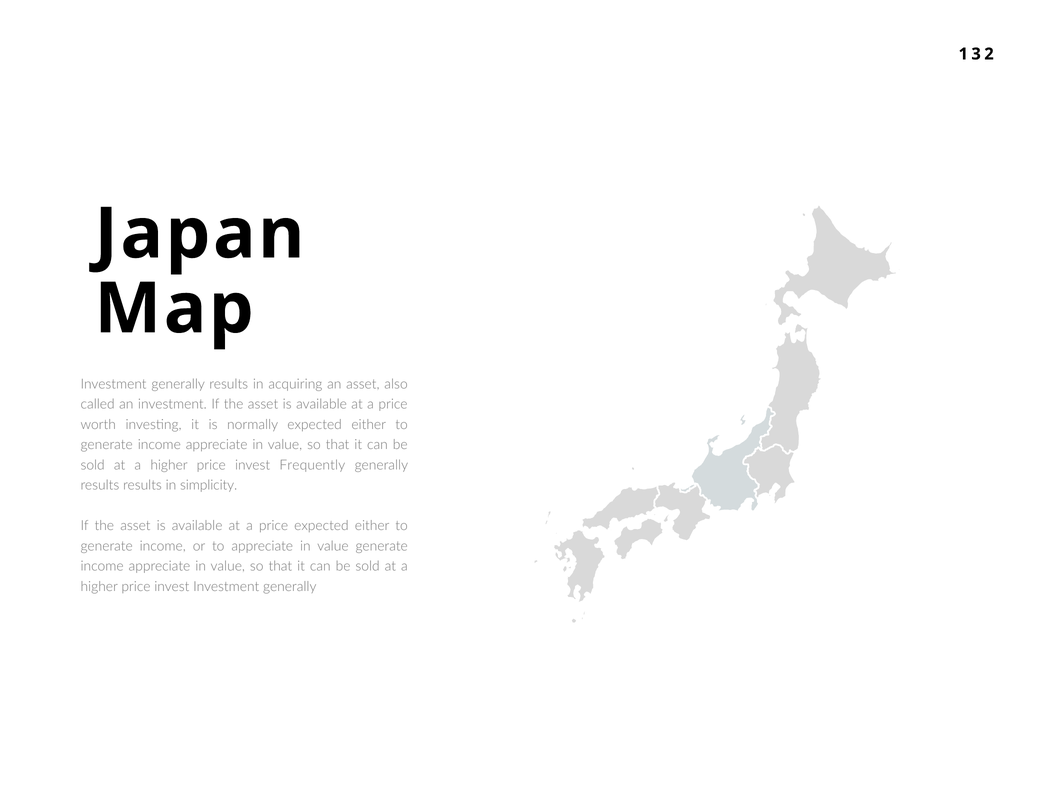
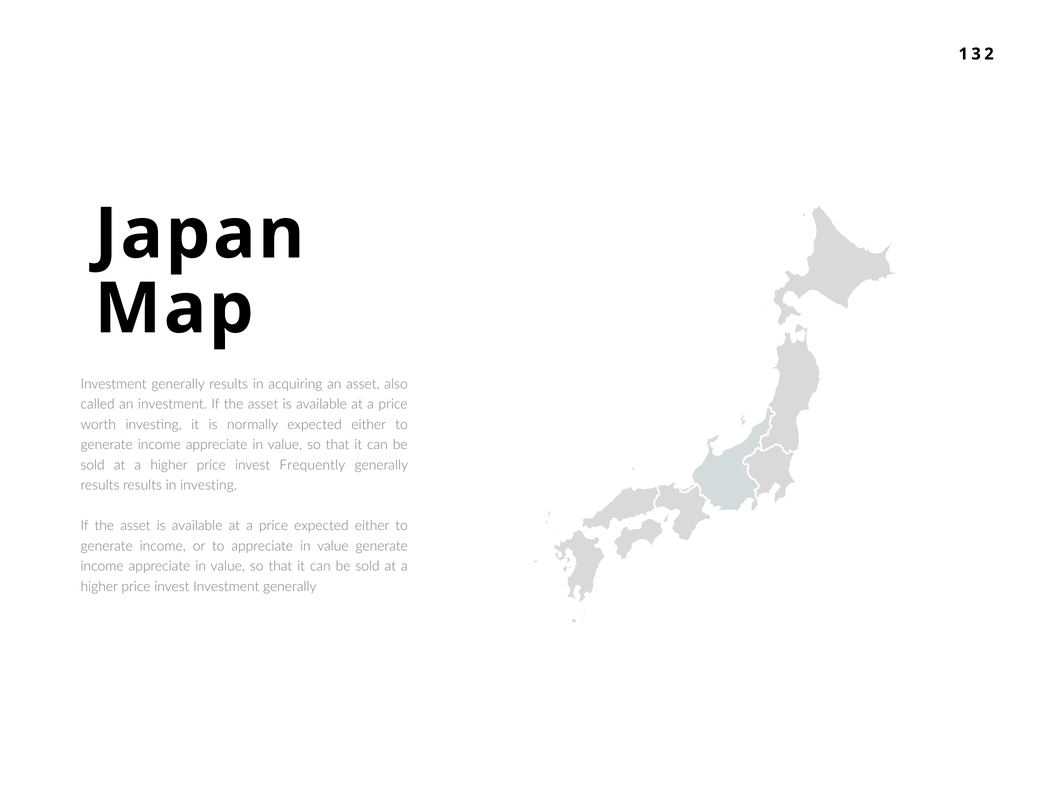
in simplicity: simplicity -> investing
